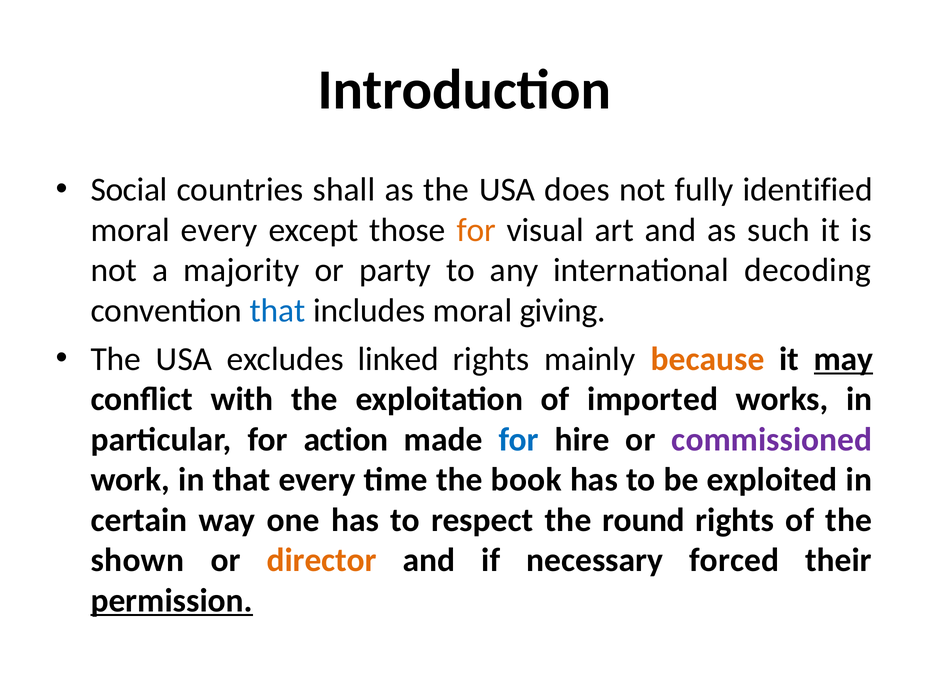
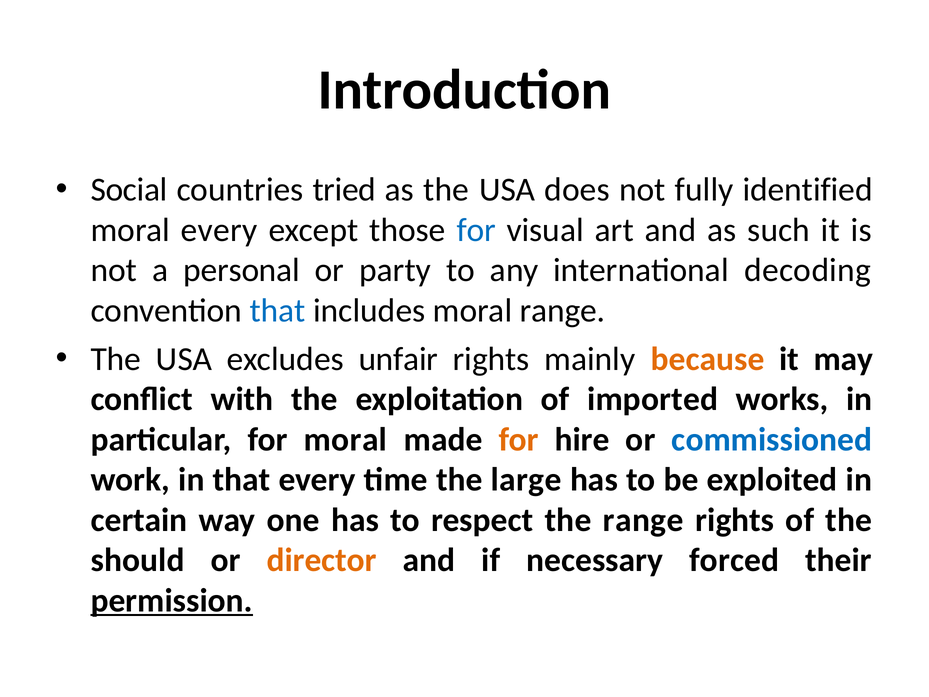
shall: shall -> tried
for at (476, 230) colour: orange -> blue
majority: majority -> personal
moral giving: giving -> range
linked: linked -> unfair
may underline: present -> none
for action: action -> moral
for at (519, 439) colour: blue -> orange
commissioned colour: purple -> blue
book: book -> large
the round: round -> range
shown: shown -> should
